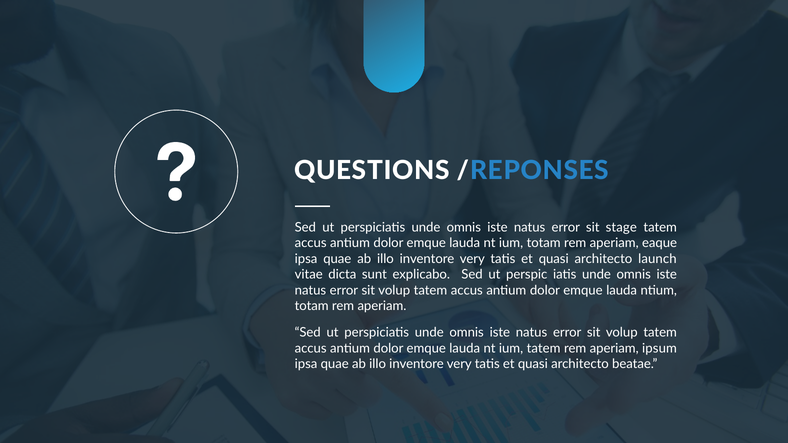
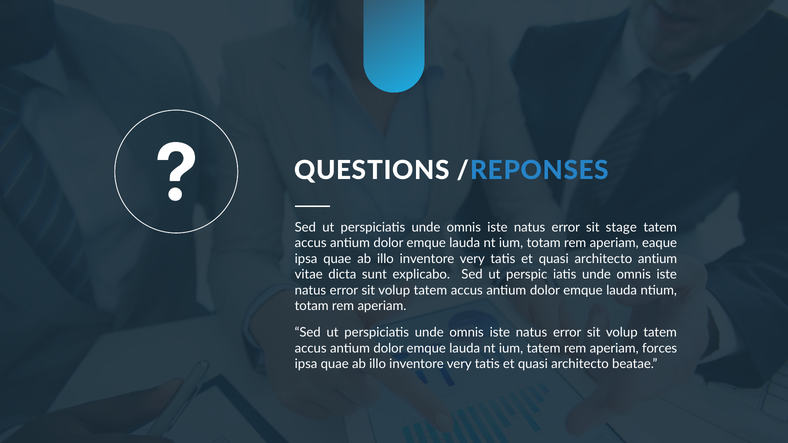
architecto launch: launch -> antium
ipsum: ipsum -> forces
